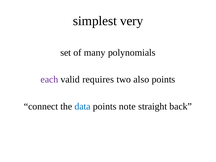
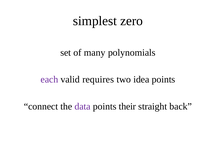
very: very -> zero
also: also -> idea
data colour: blue -> purple
note: note -> their
